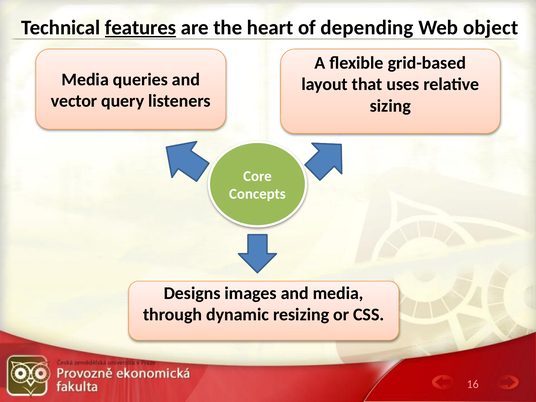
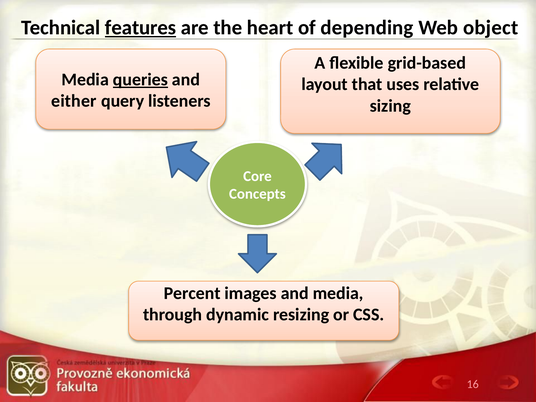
queries underline: none -> present
vector: vector -> either
Designs: Designs -> Percent
